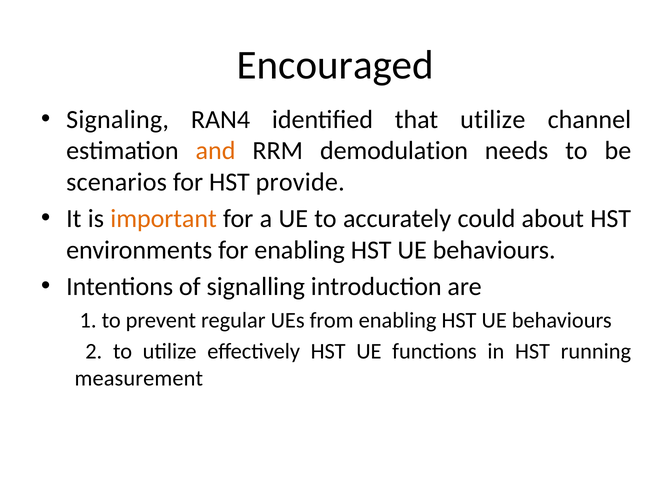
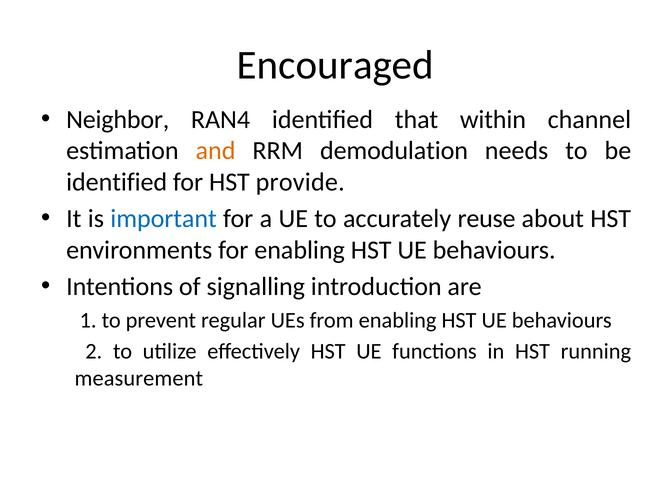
Signaling: Signaling -> Neighbor
that utilize: utilize -> within
scenarios at (117, 182): scenarios -> identified
important colour: orange -> blue
could: could -> reuse
